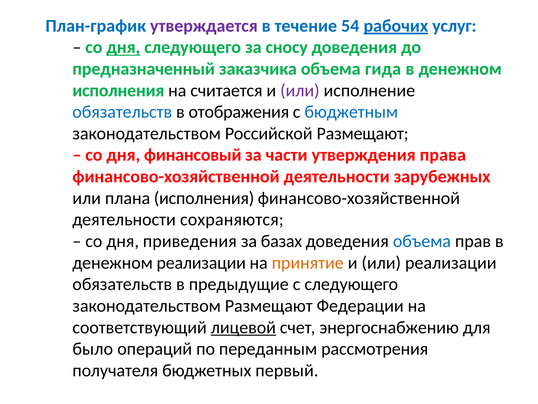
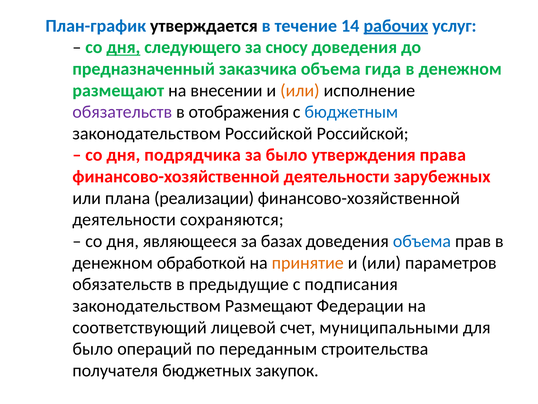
утверждается colour: purple -> black
54: 54 -> 14
исполнения at (118, 90): исполнения -> размещают
считается: считается -> внесении
или at (300, 90) colour: purple -> orange
обязательств at (122, 112) colour: blue -> purple
Российской Размещают: Размещают -> Российской
финансовый: финансовый -> подрядчика
за части: части -> было
плана исполнения: исполнения -> реализации
приведения: приведения -> являющееся
денежном реализации: реализации -> обработкой
или реализации: реализации -> параметров
с следующего: следующего -> подписания
лицевой underline: present -> none
энергоснабжению: энергоснабжению -> муниципальными
рассмотрения: рассмотрения -> строительства
первый: первый -> закупок
